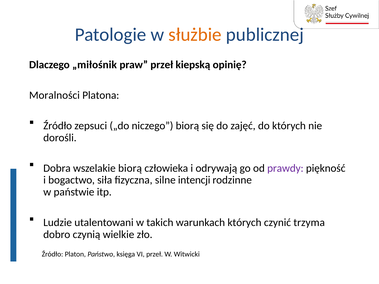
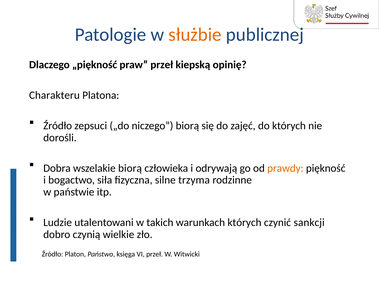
„miłośnik: „miłośnik -> „piękność
Moralności: Moralności -> Charakteru
prawdy colour: purple -> orange
intencji: intencji -> trzyma
trzyma: trzyma -> sankcji
